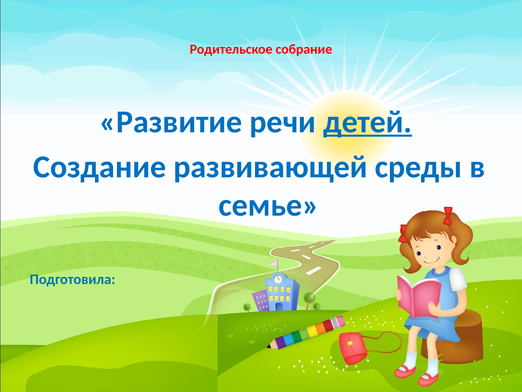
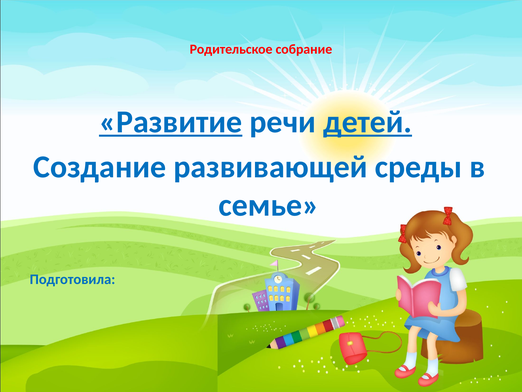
Развитие underline: none -> present
